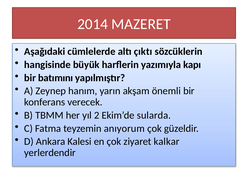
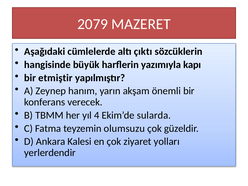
2014: 2014 -> 2079
batımını: batımını -> etmiştir
2: 2 -> 4
anıyorum: anıyorum -> olumsuzu
kalkar: kalkar -> yolları
